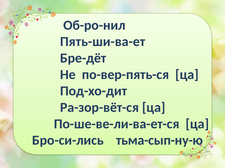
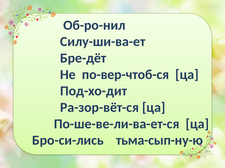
Пять-ши-ва-ет: Пять-ши-ва-ет -> Силу-ши-ва-ет
по-вер-пять-ся: по-вер-пять-ся -> по-вер-чтоб-ся
